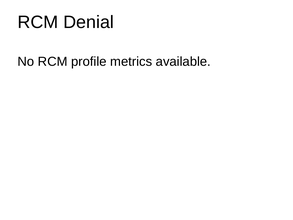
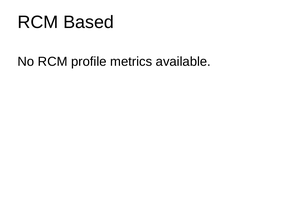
Denial: Denial -> Based
